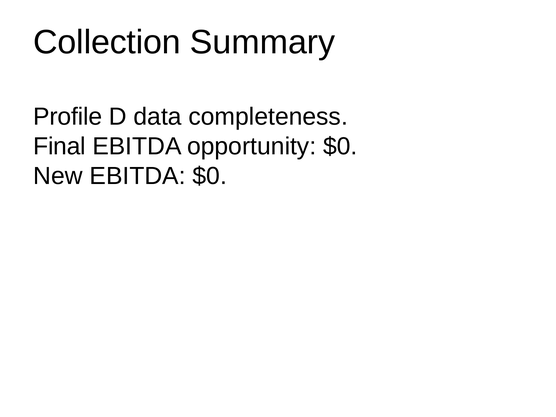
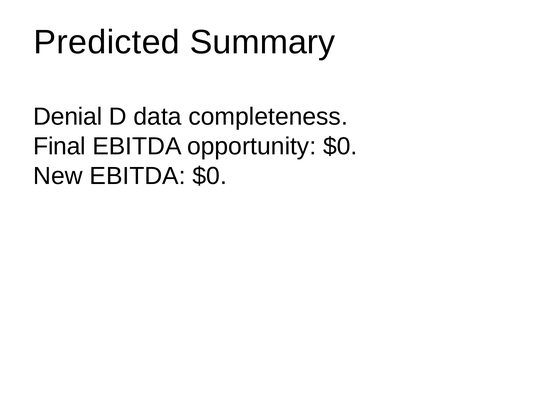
Collection: Collection -> Predicted
Profile: Profile -> Denial
